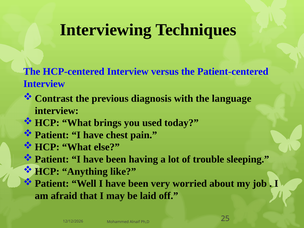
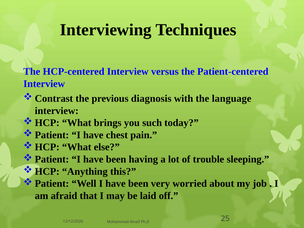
used: used -> such
like: like -> this
